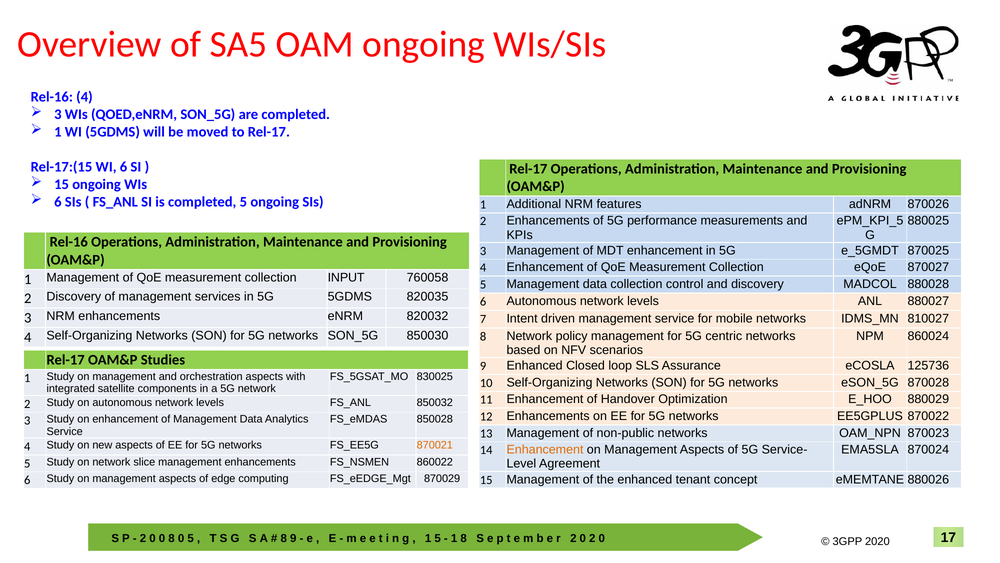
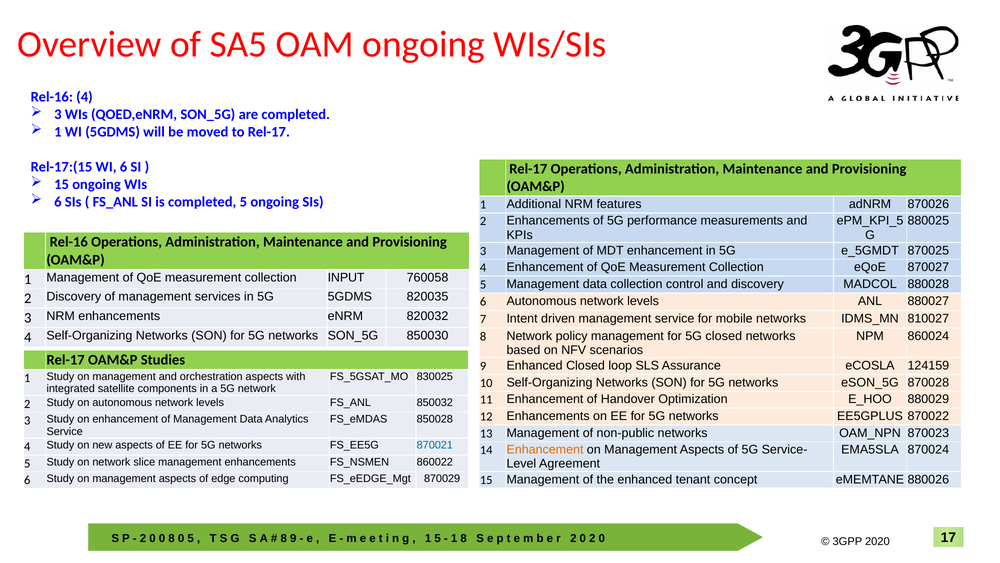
5G centric: centric -> closed
125736: 125736 -> 124159
870021 colour: orange -> blue
